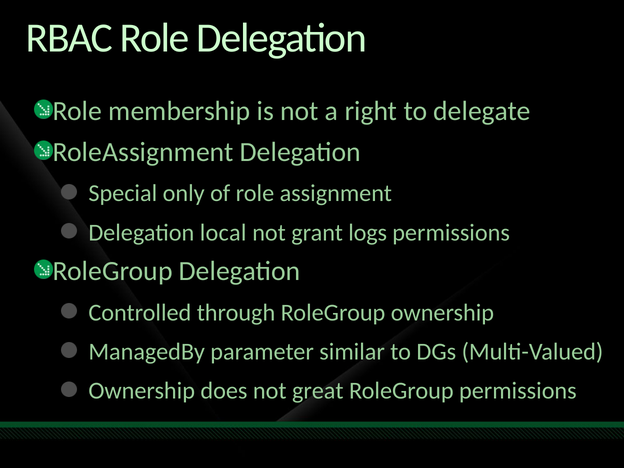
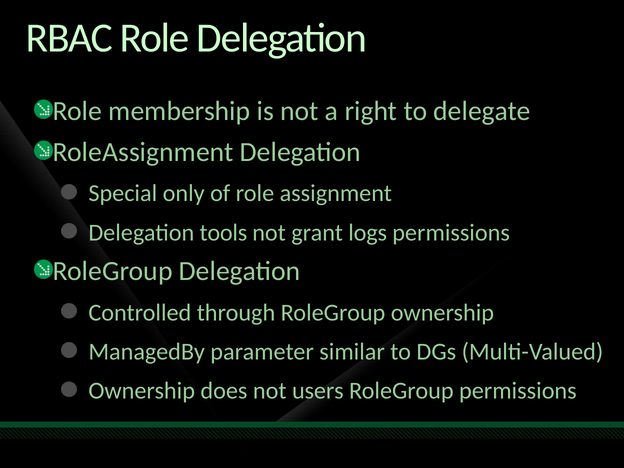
local: local -> tools
great: great -> users
